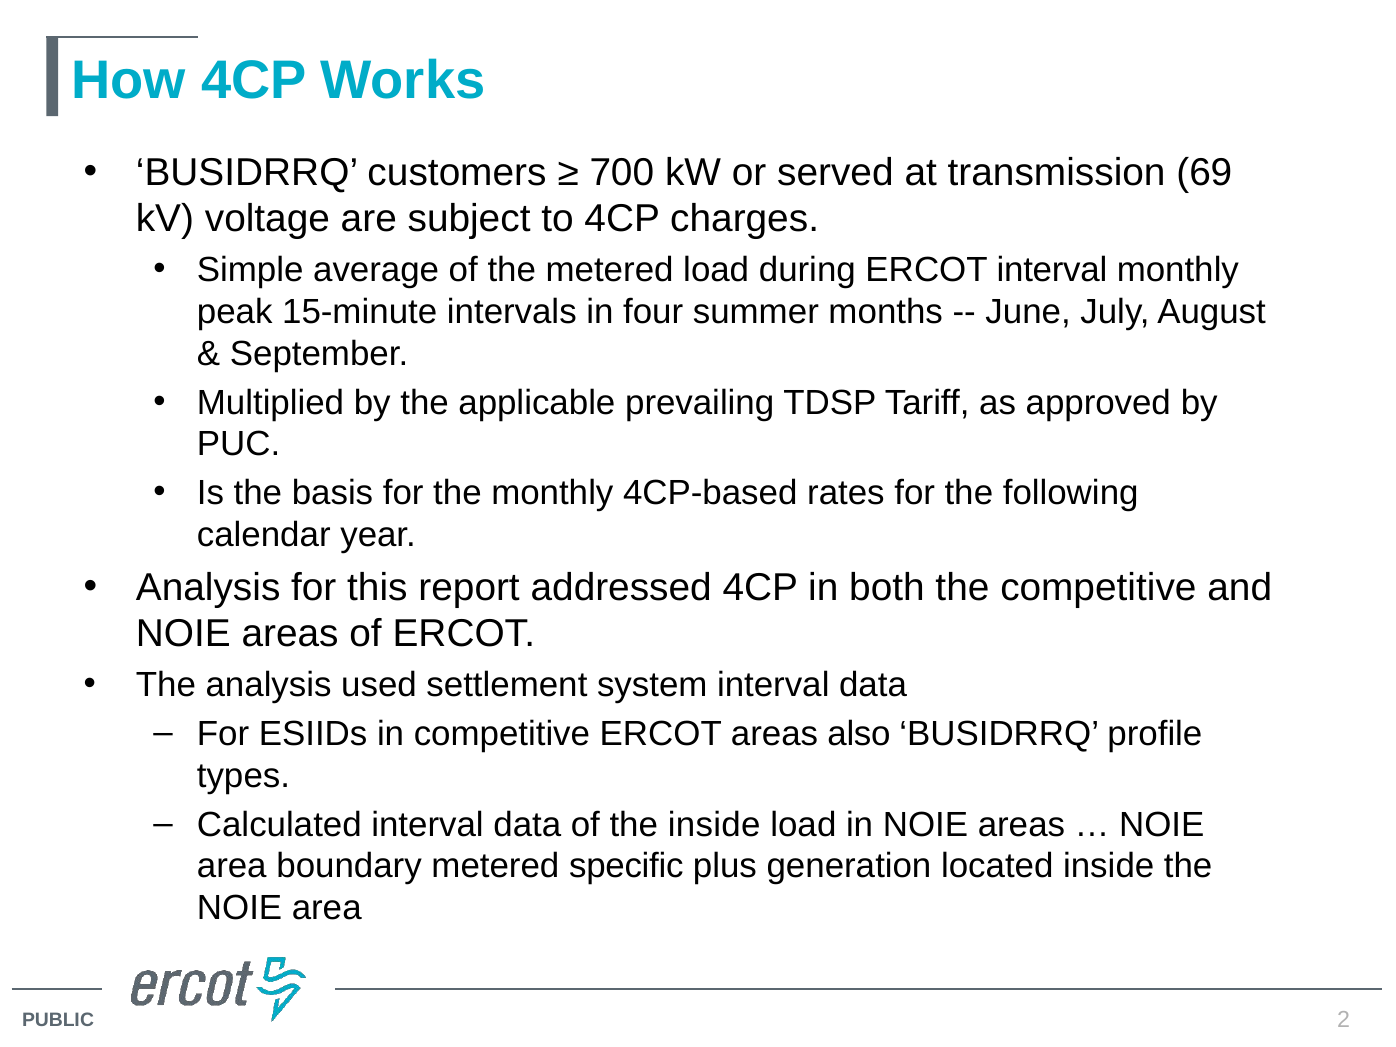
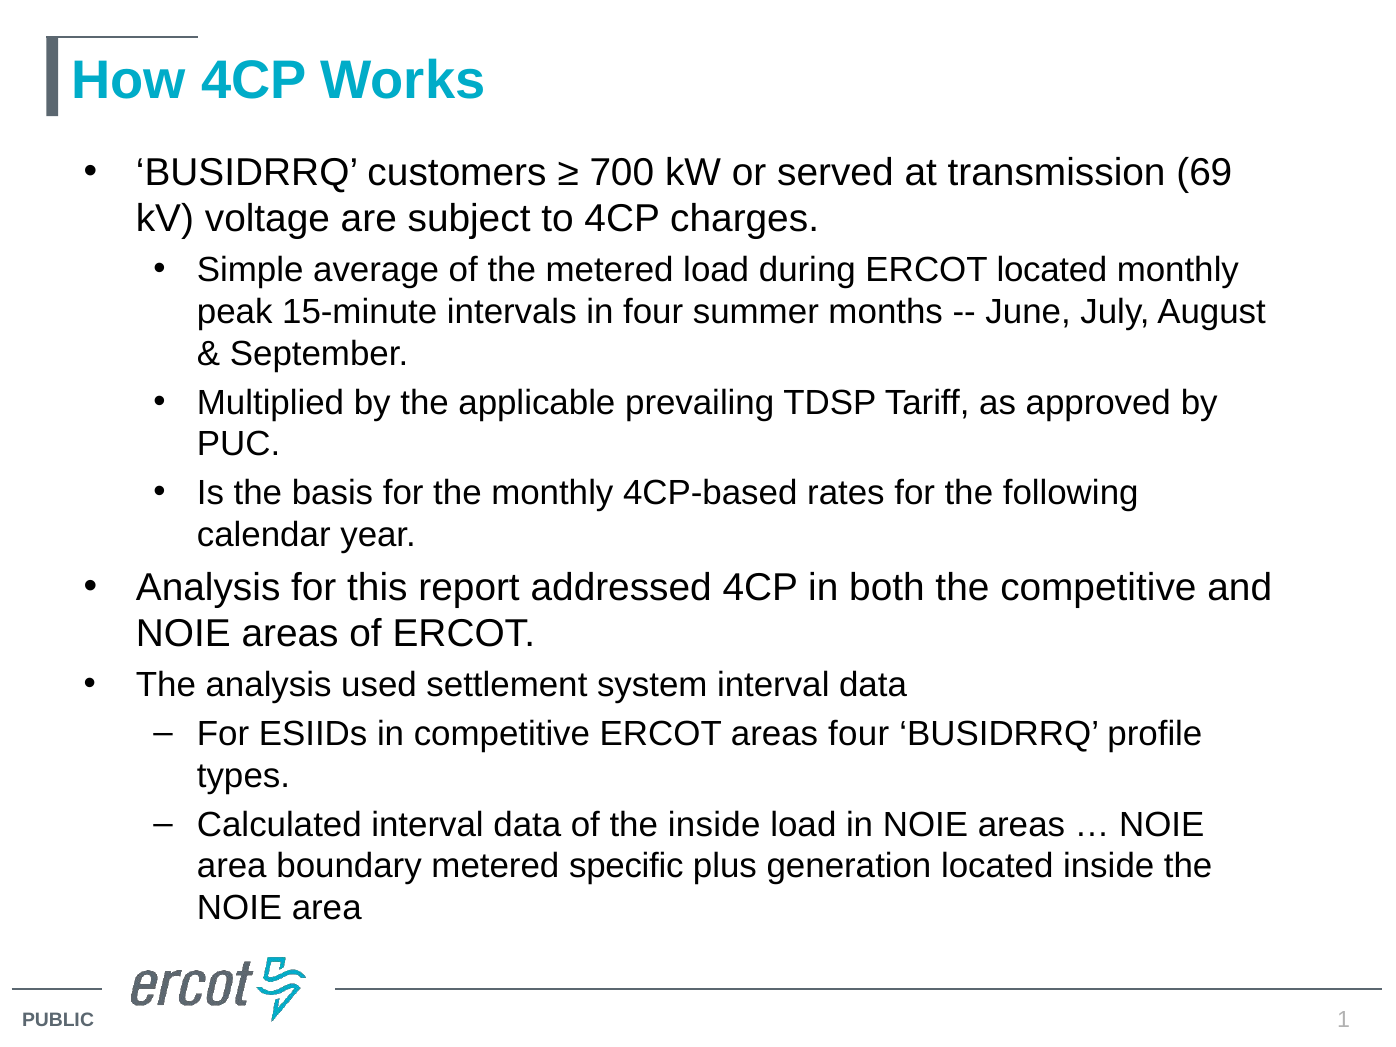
ERCOT interval: interval -> located
areas also: also -> four
2: 2 -> 1
